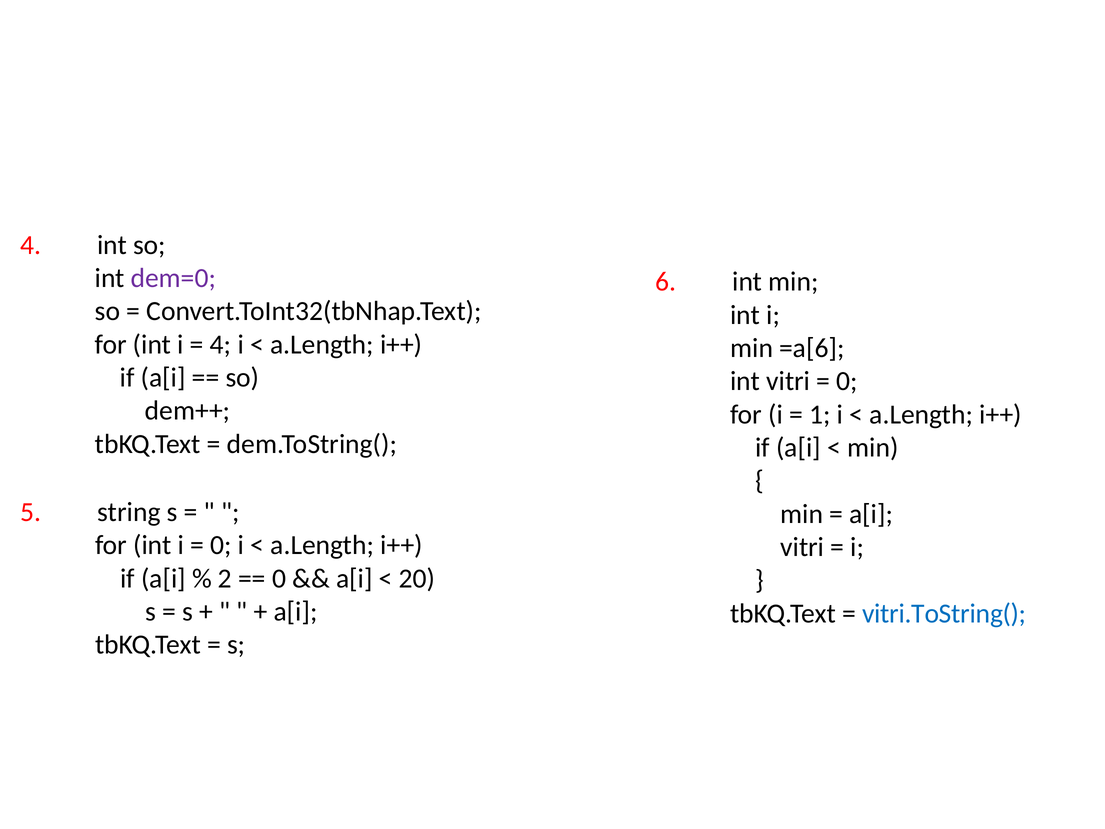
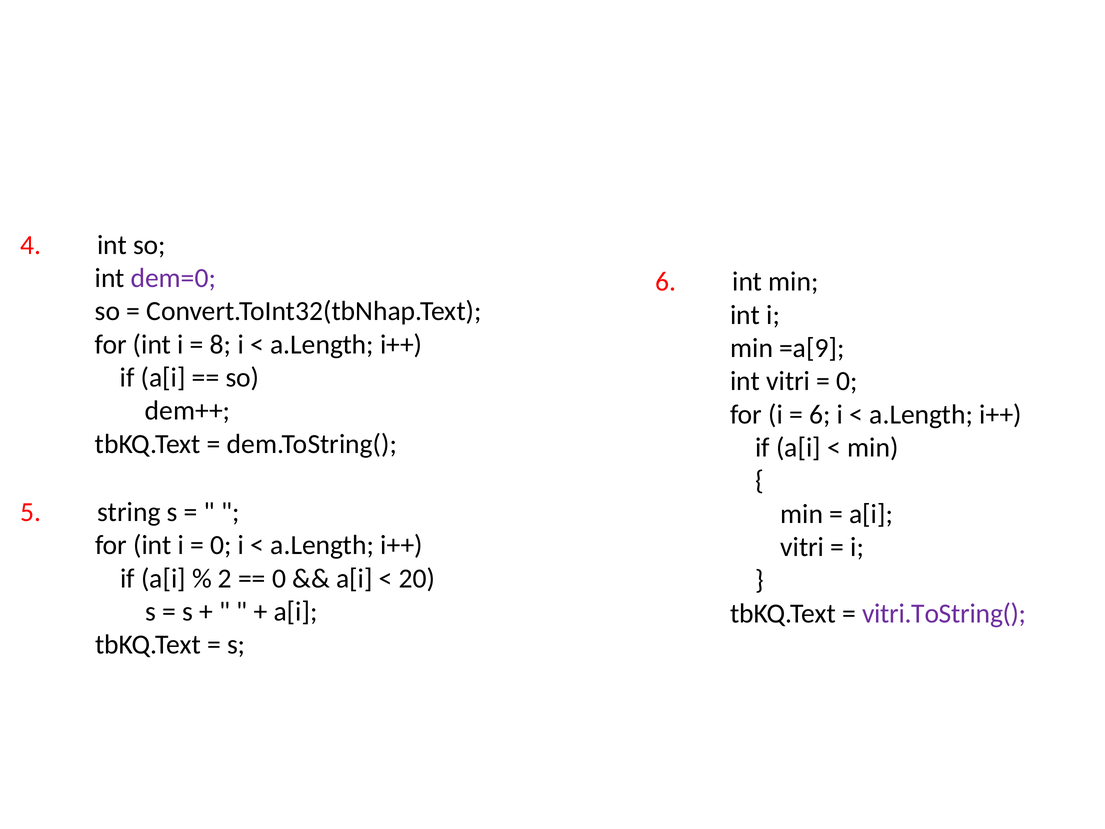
4 at (221, 344): 4 -> 8
=a[6: =a[6 -> =a[9
1 at (820, 414): 1 -> 6
vitri.ToString( colour: blue -> purple
